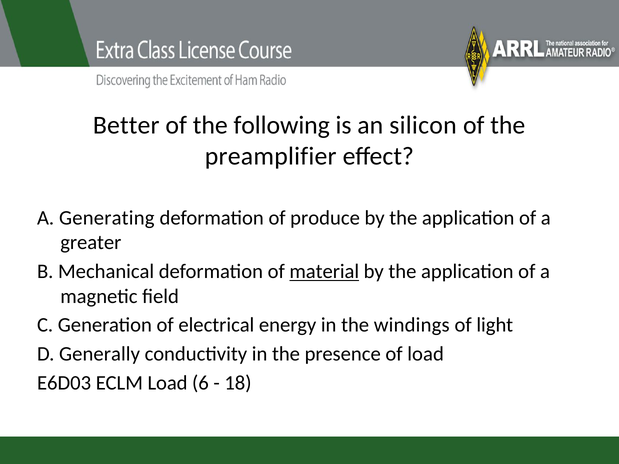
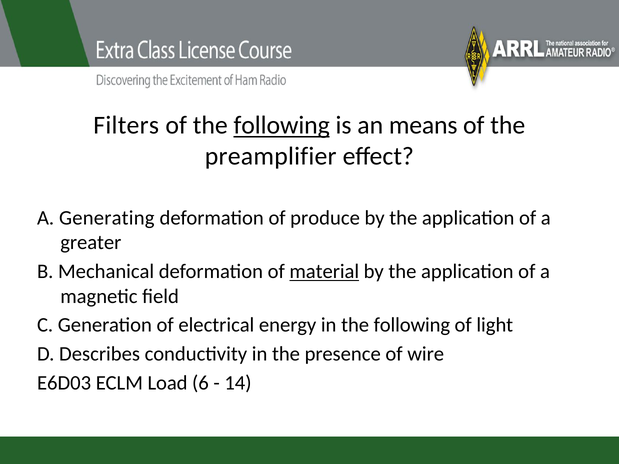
Better: Better -> Filters
following at (282, 126) underline: none -> present
silicon: silicon -> means
in the windings: windings -> following
Generally: Generally -> Describes
of load: load -> wire
18: 18 -> 14
